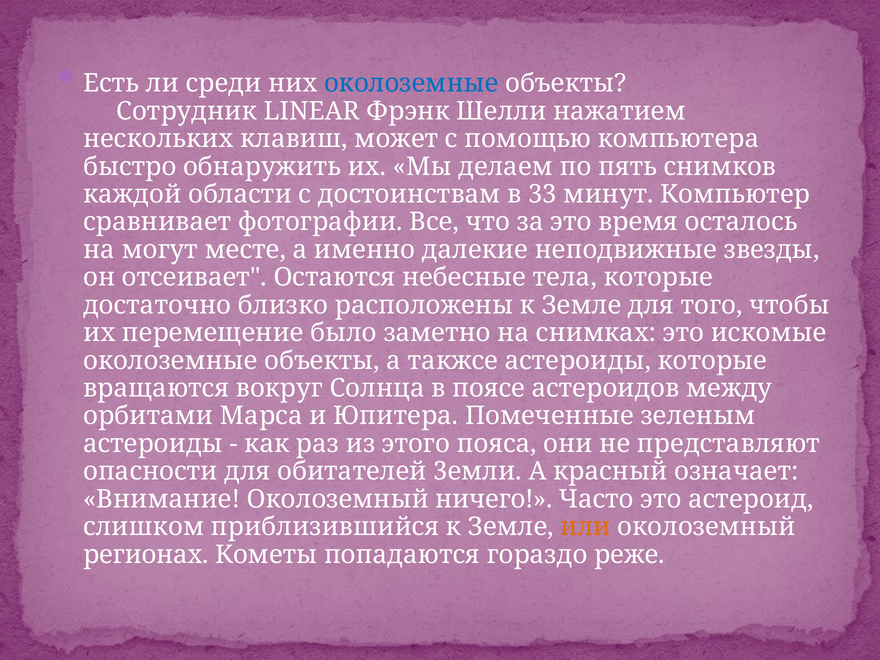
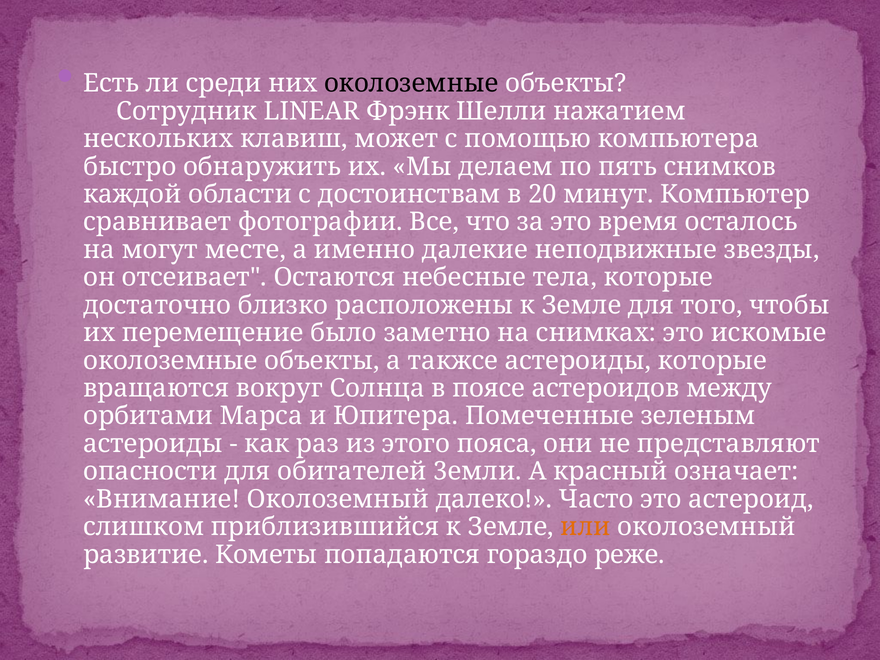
околоземные at (411, 83) colour: blue -> black
33: 33 -> 20
ничего: ничего -> далеко
регионах: регионах -> развитие
